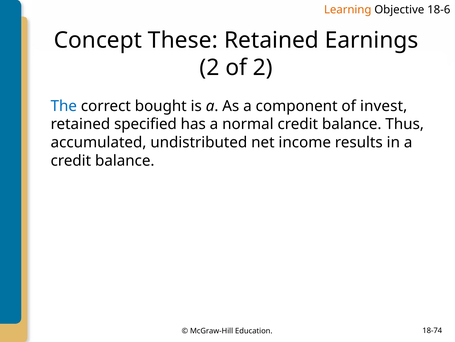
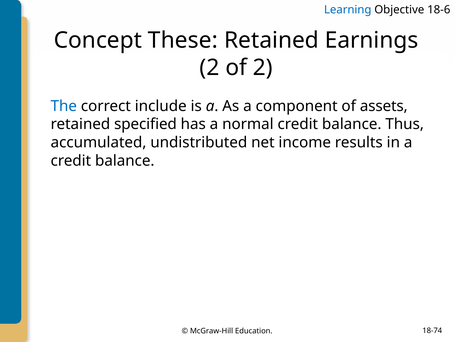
Learning colour: orange -> blue
bought: bought -> include
invest: invest -> assets
